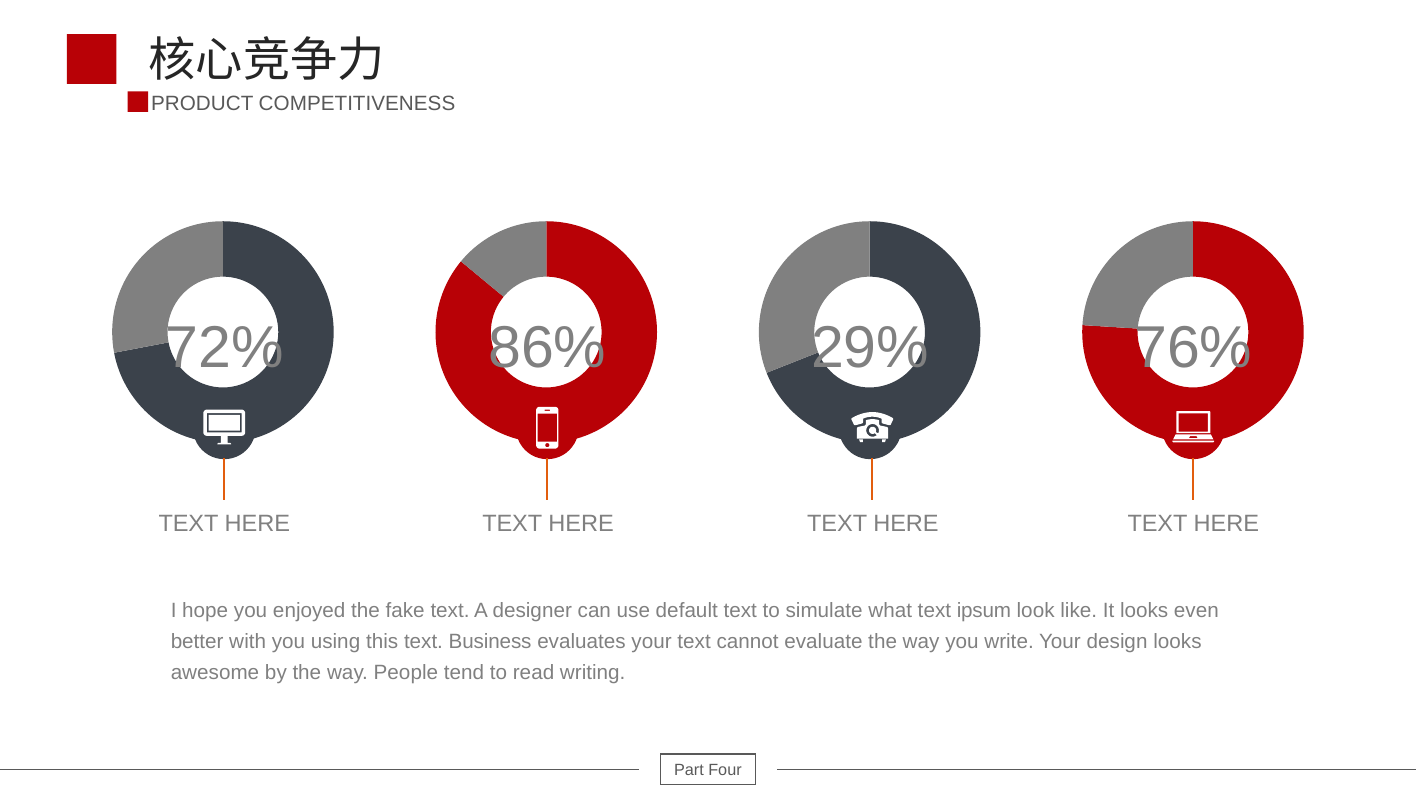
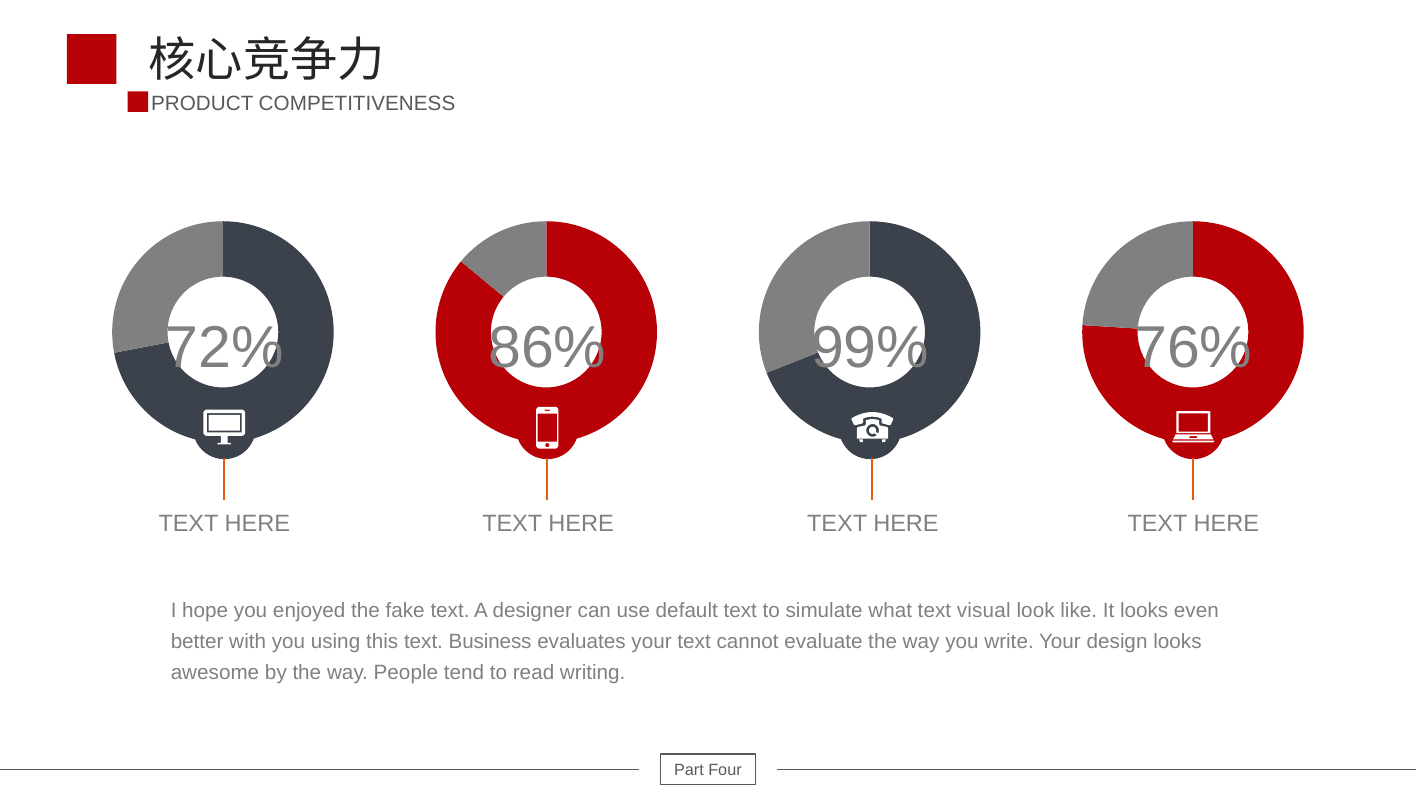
29%: 29% -> 99%
ipsum: ipsum -> visual
